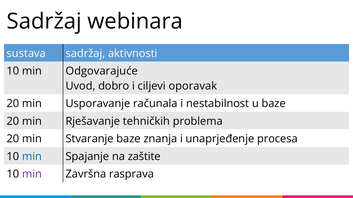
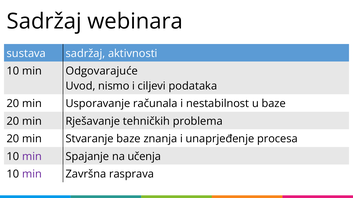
dobro: dobro -> nismo
oporavak: oporavak -> podataka
min at (32, 157) colour: blue -> purple
zaštite: zaštite -> učenja
